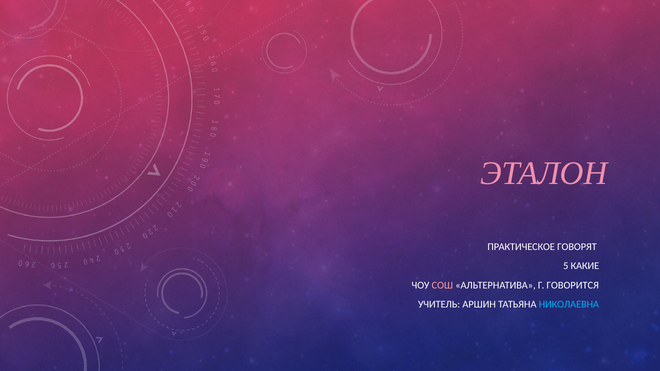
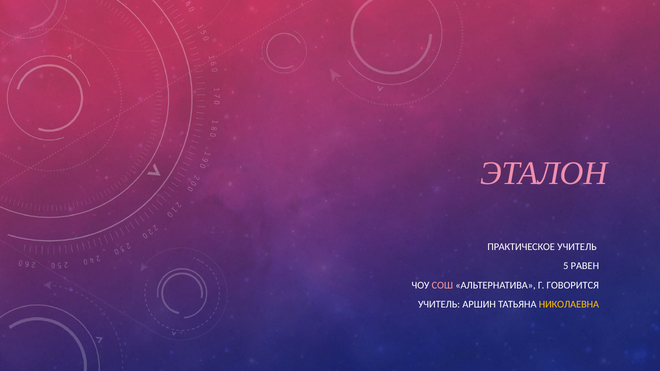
ПРАКТИЧЕСКОЕ ГОВОРЯТ: ГОВОРЯТ -> УЧИТЕЛЬ
КАКИЕ: КАКИЕ -> РАВЕН
НИКОЛАЕВНА colour: light blue -> yellow
